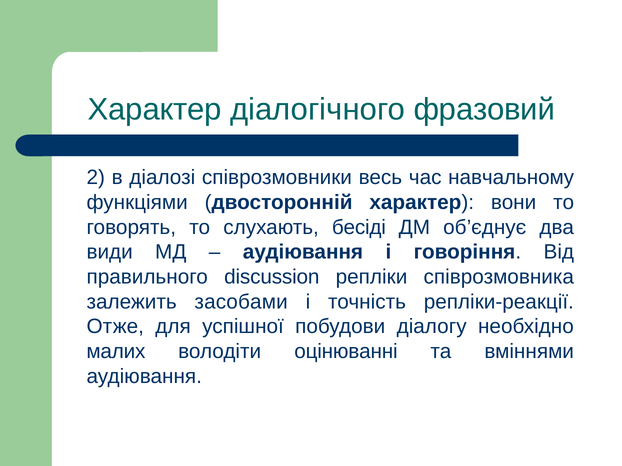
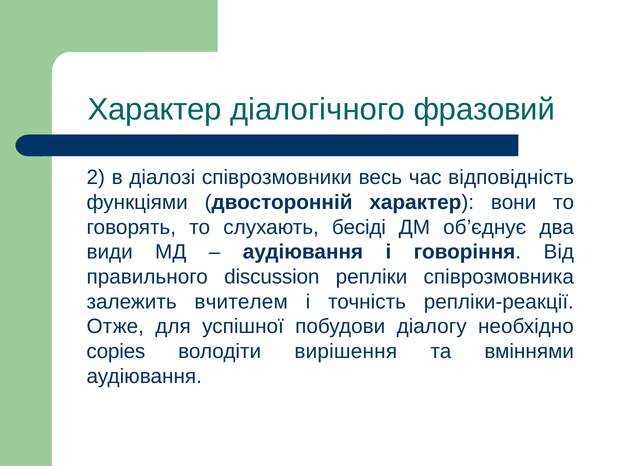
навчальному: навчальному -> відповідність
засобами: засобами -> вчителем
малих: малих -> copies
оцінюванні: оцінюванні -> вирішення
